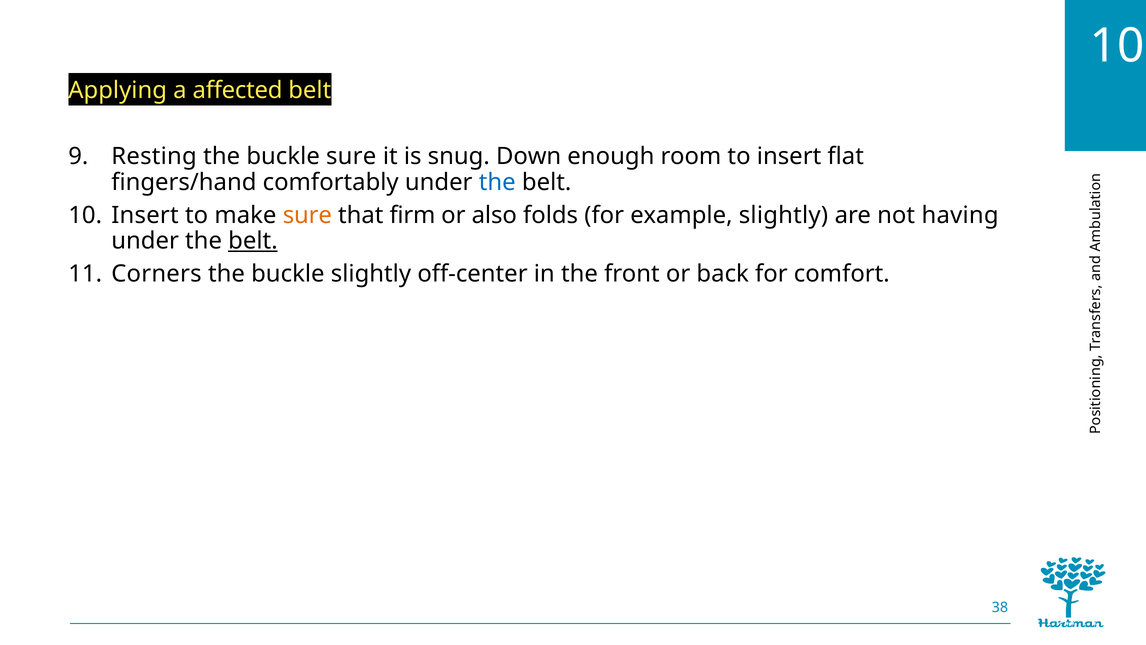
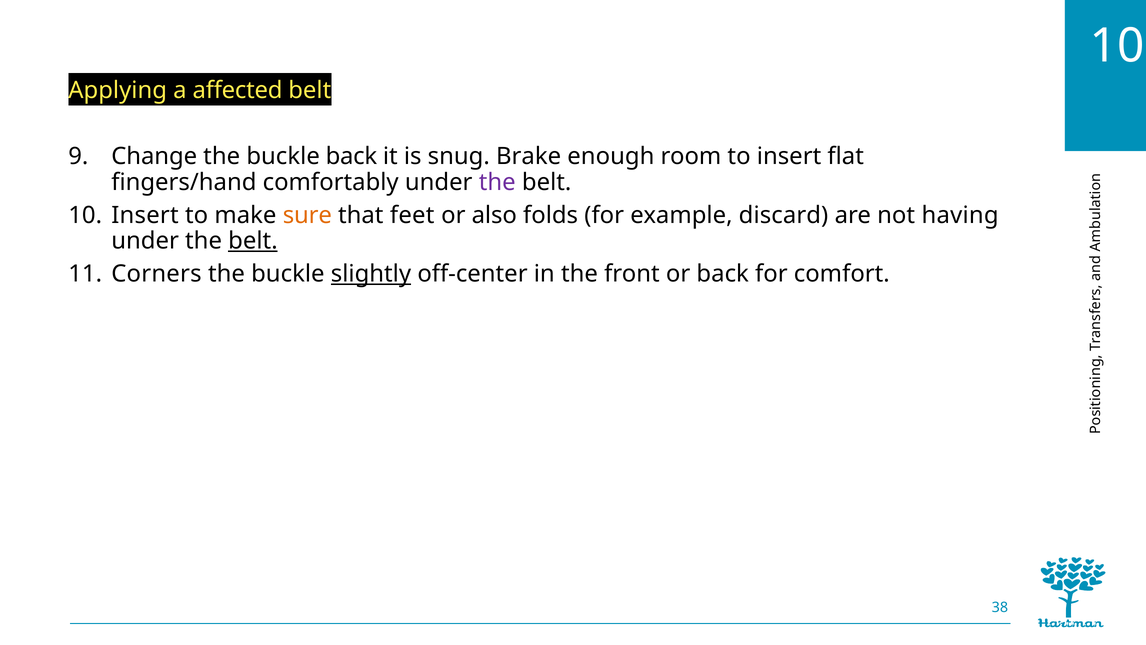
Resting: Resting -> Change
buckle sure: sure -> back
Down: Down -> Brake
the at (497, 182) colour: blue -> purple
firm: firm -> feet
example slightly: slightly -> discard
slightly at (371, 274) underline: none -> present
